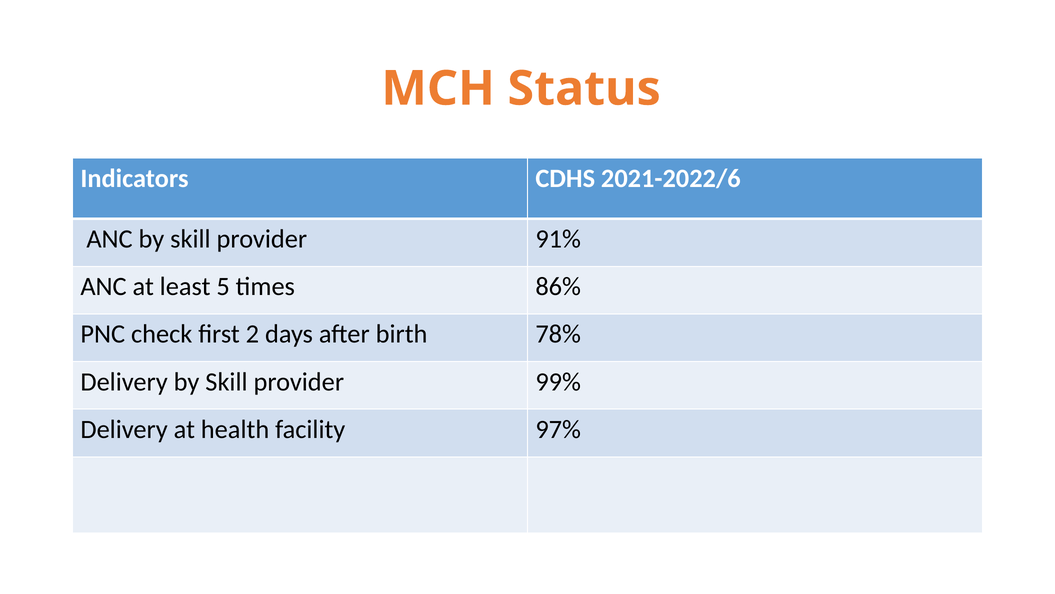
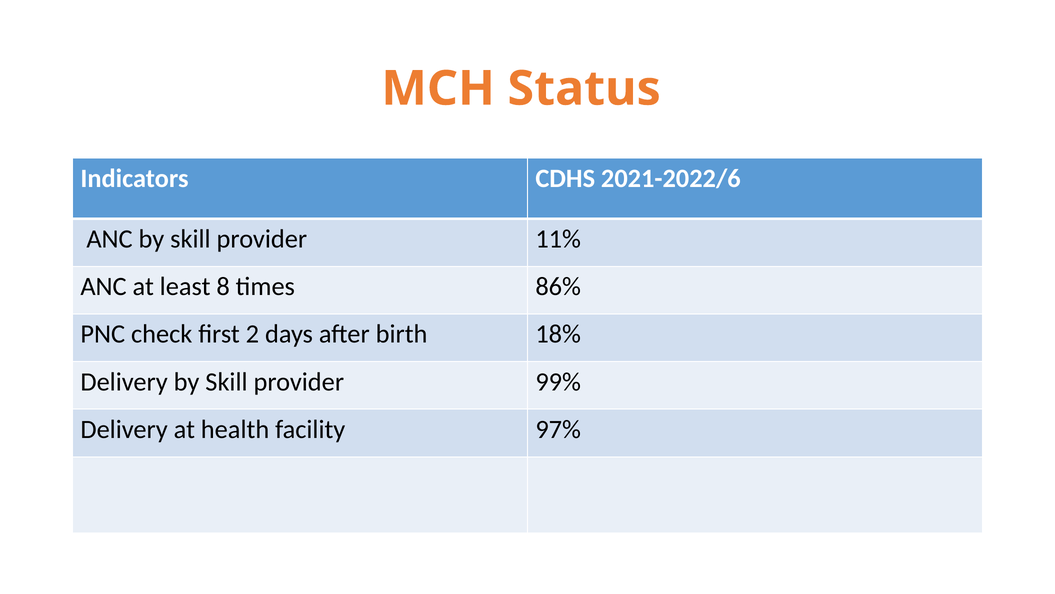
91%: 91% -> 11%
5: 5 -> 8
78%: 78% -> 18%
